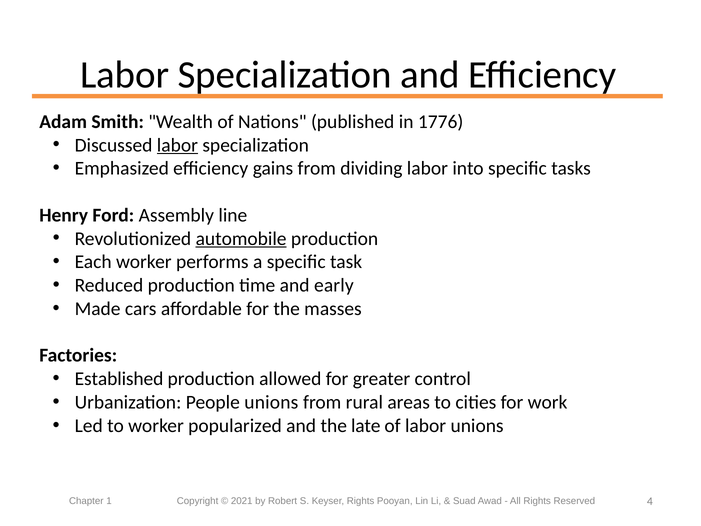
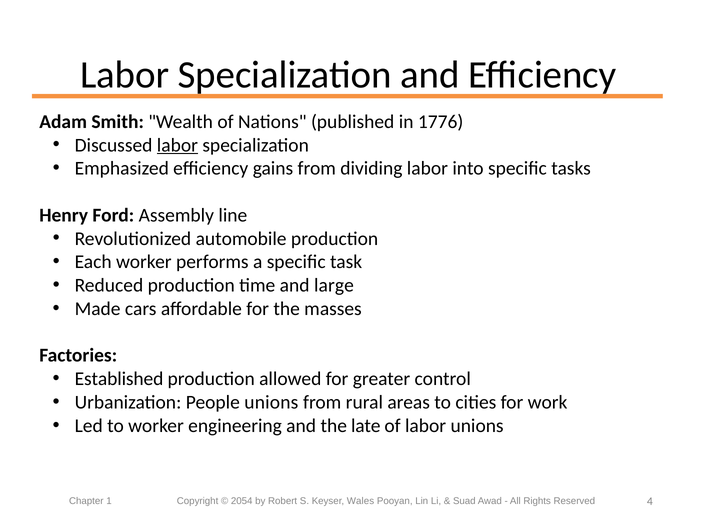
automobile underline: present -> none
early: early -> large
popularized: popularized -> engineering
2021: 2021 -> 2054
Keyser Rights: Rights -> Wales
